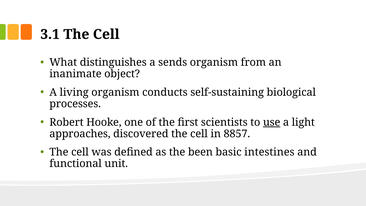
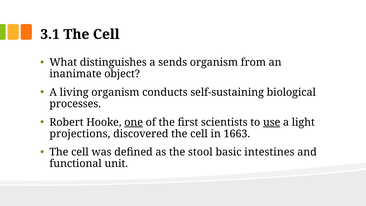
one underline: none -> present
approaches: approaches -> projections
8857: 8857 -> 1663
been: been -> stool
